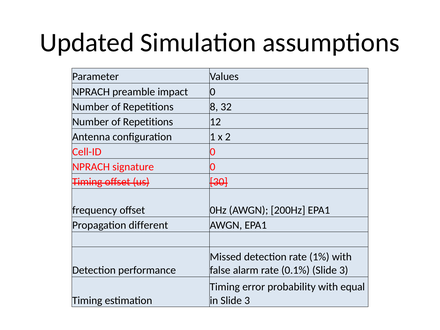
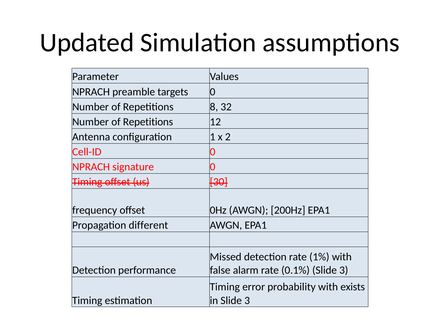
impact: impact -> targets
equal: equal -> exists
